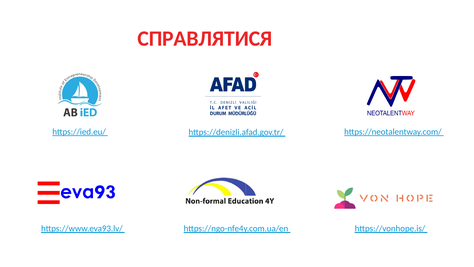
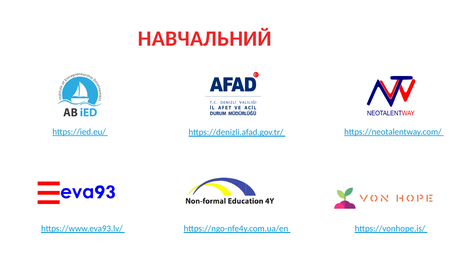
СПРАВЛЯТИСЯ: СПРАВЛЯТИСЯ -> НАВЧАЛЬНИЙ
